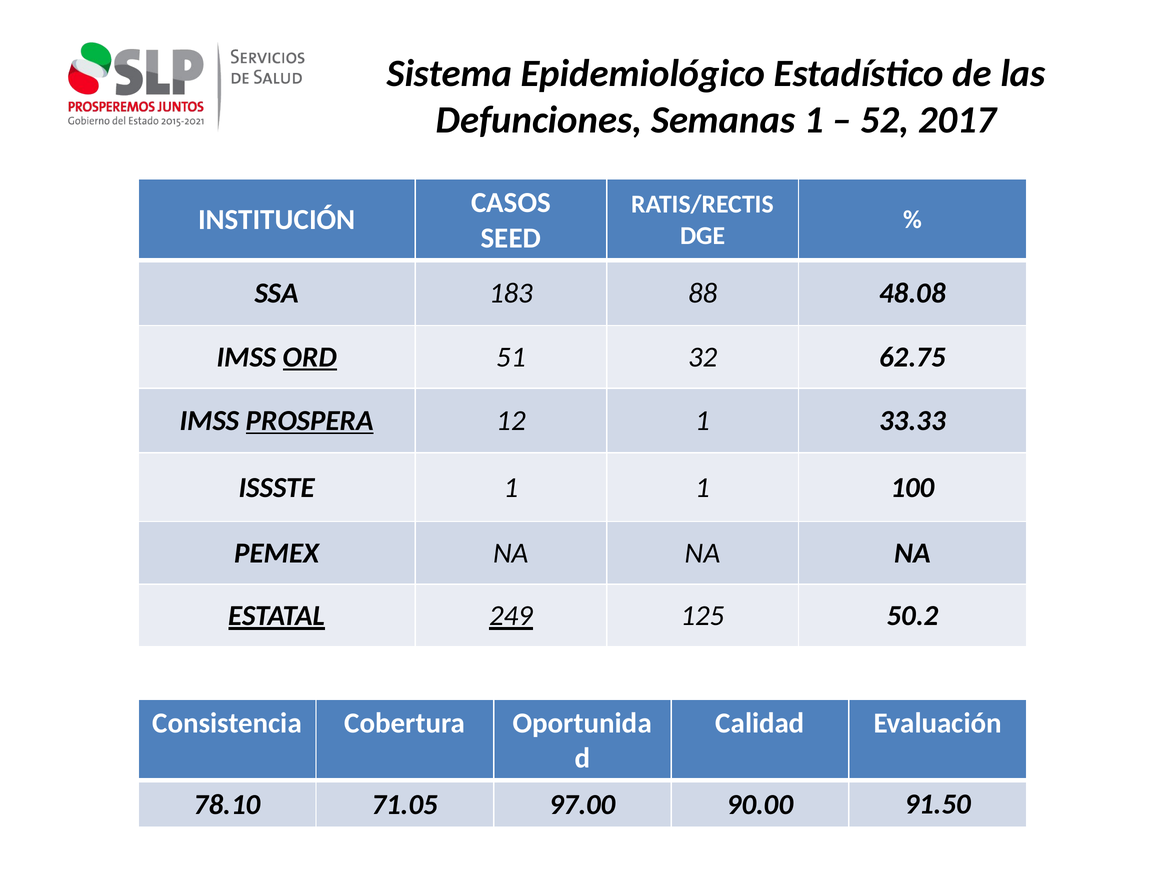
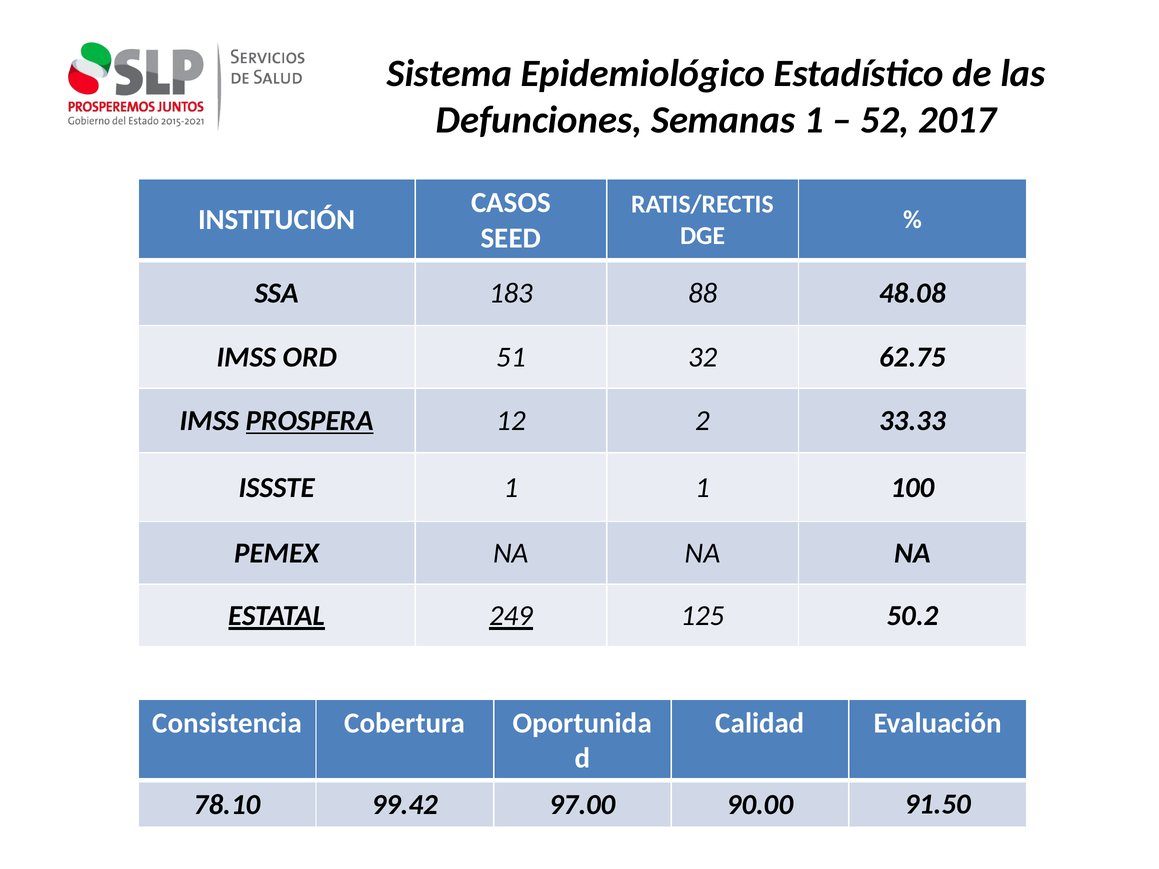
ORD underline: present -> none
12 1: 1 -> 2
71.05: 71.05 -> 99.42
